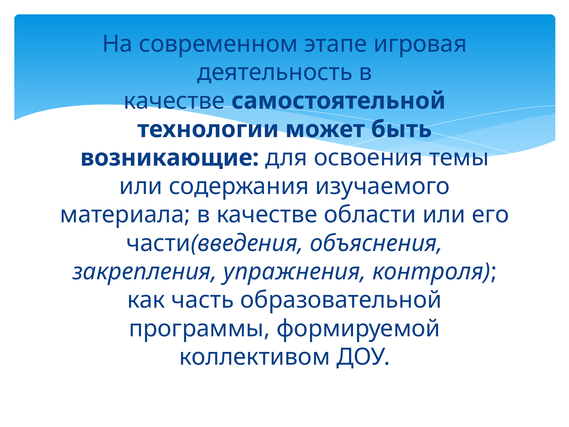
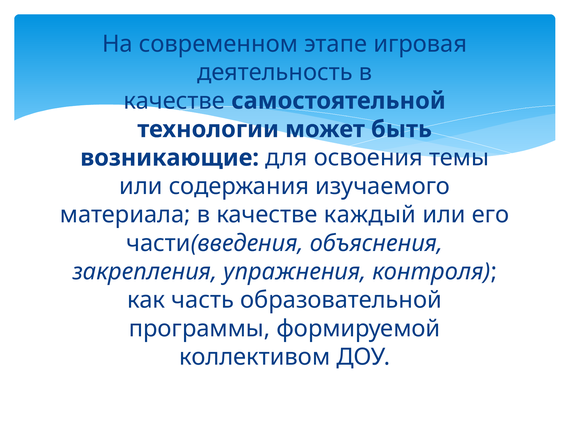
области: области -> каждый
